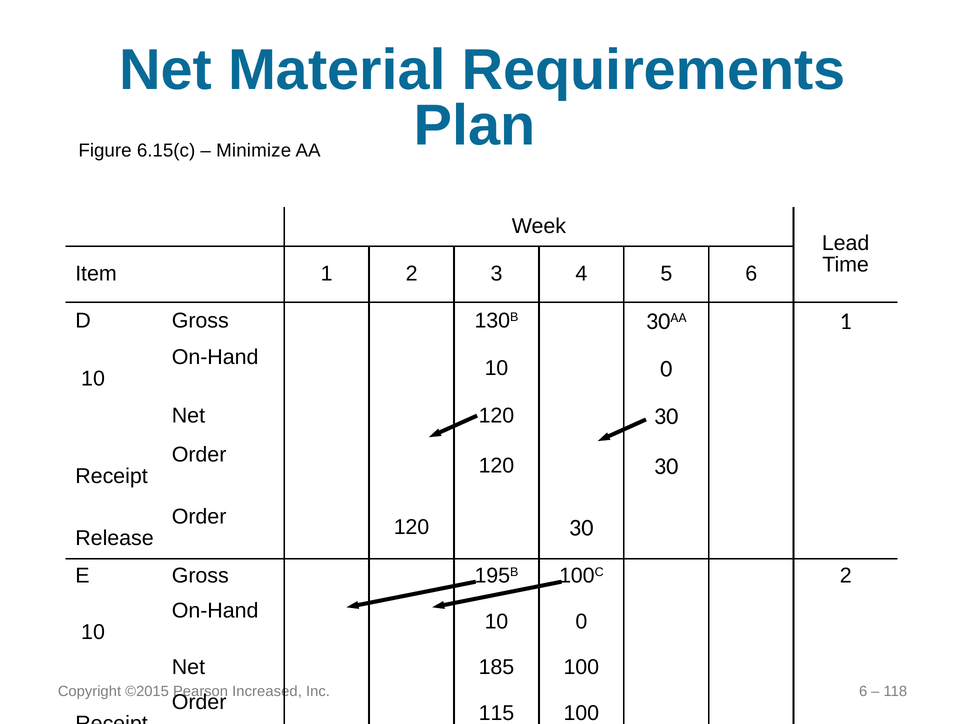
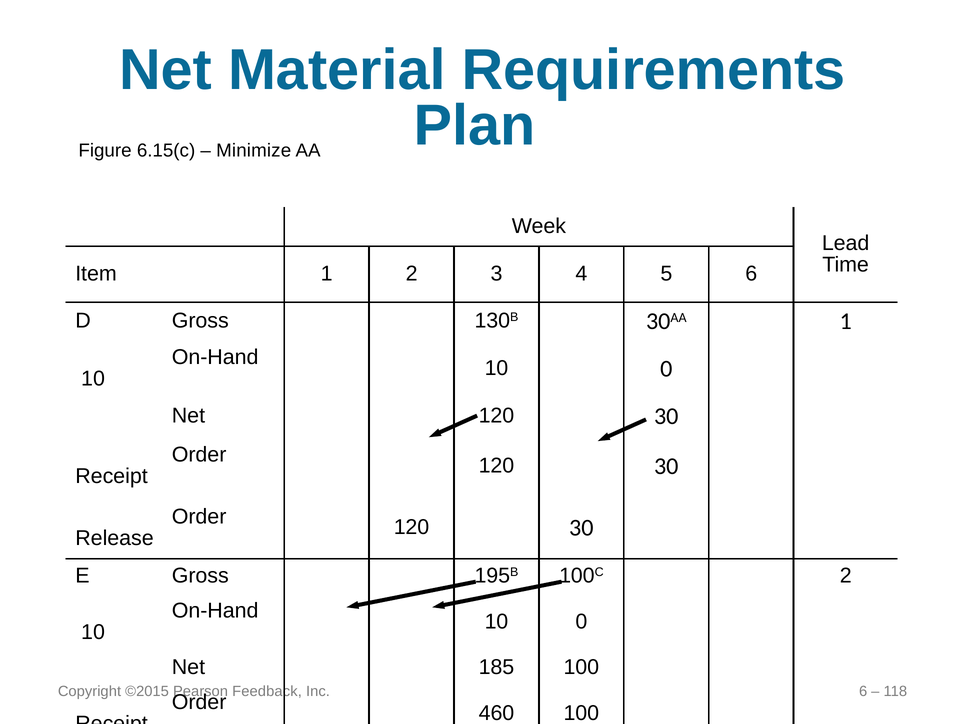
Increased: Increased -> Feedback
115: 115 -> 460
